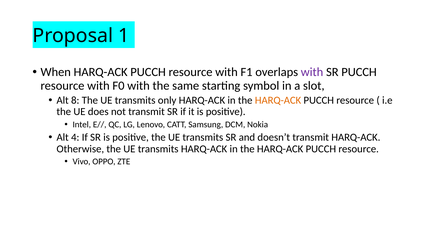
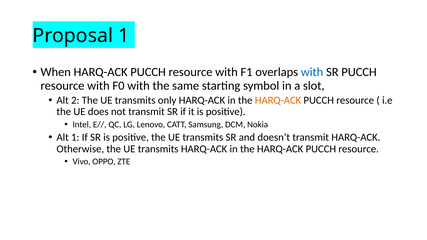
with at (312, 72) colour: purple -> blue
8: 8 -> 2
Alt 4: 4 -> 1
